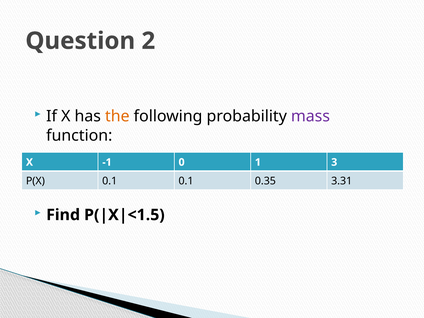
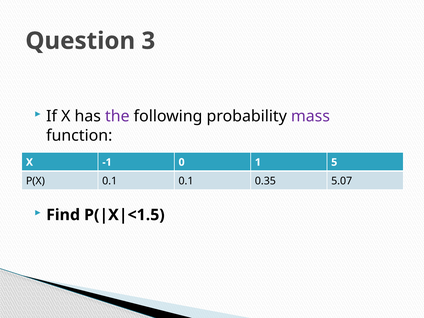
2: 2 -> 3
the colour: orange -> purple
3: 3 -> 5
3.31: 3.31 -> 5.07
